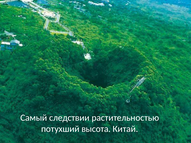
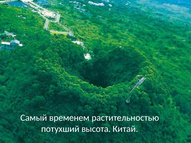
следствии: следствии -> временем
